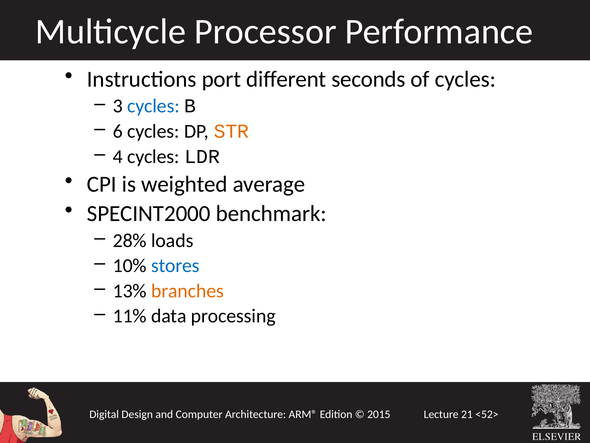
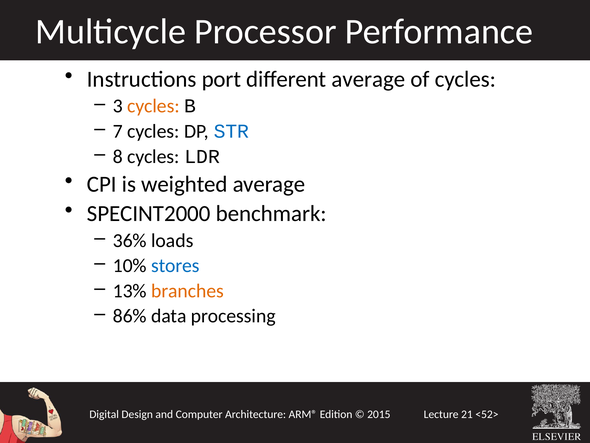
different seconds: seconds -> average
cycles at (153, 106) colour: blue -> orange
6: 6 -> 7
STR colour: orange -> blue
4: 4 -> 8
28%: 28% -> 36%
11%: 11% -> 86%
